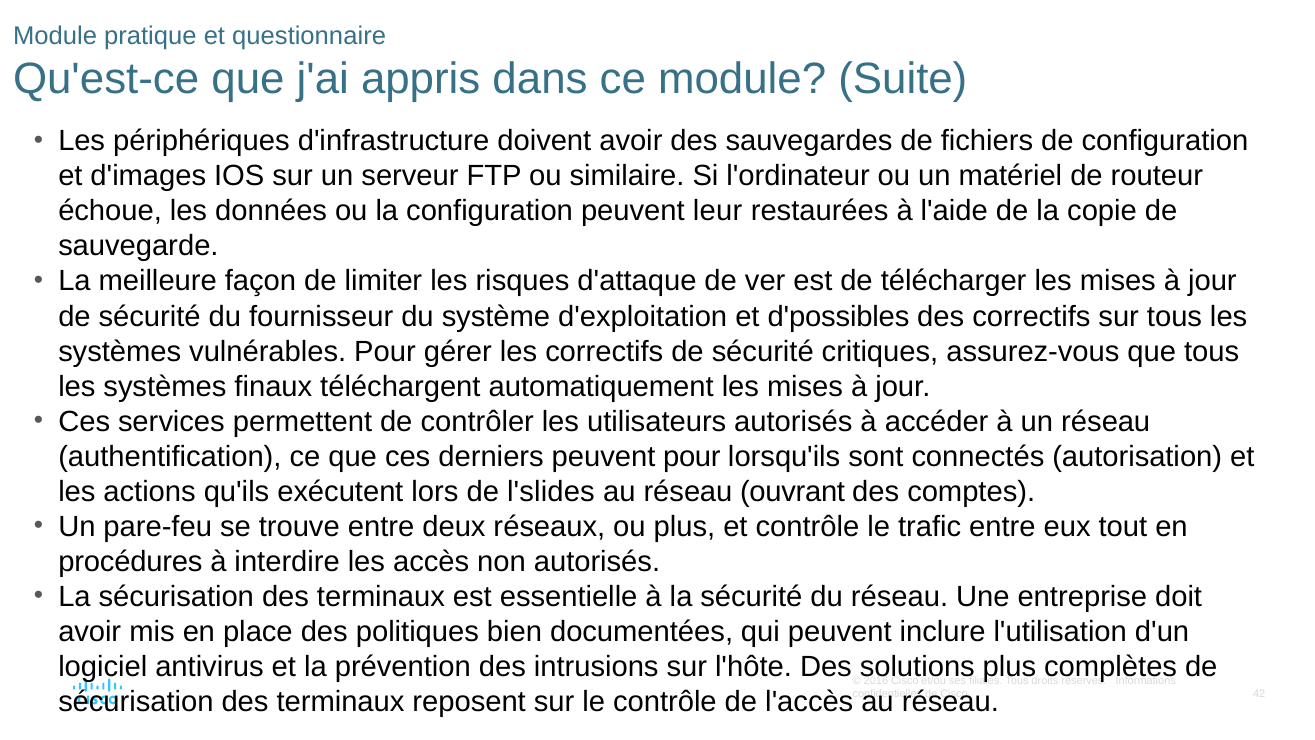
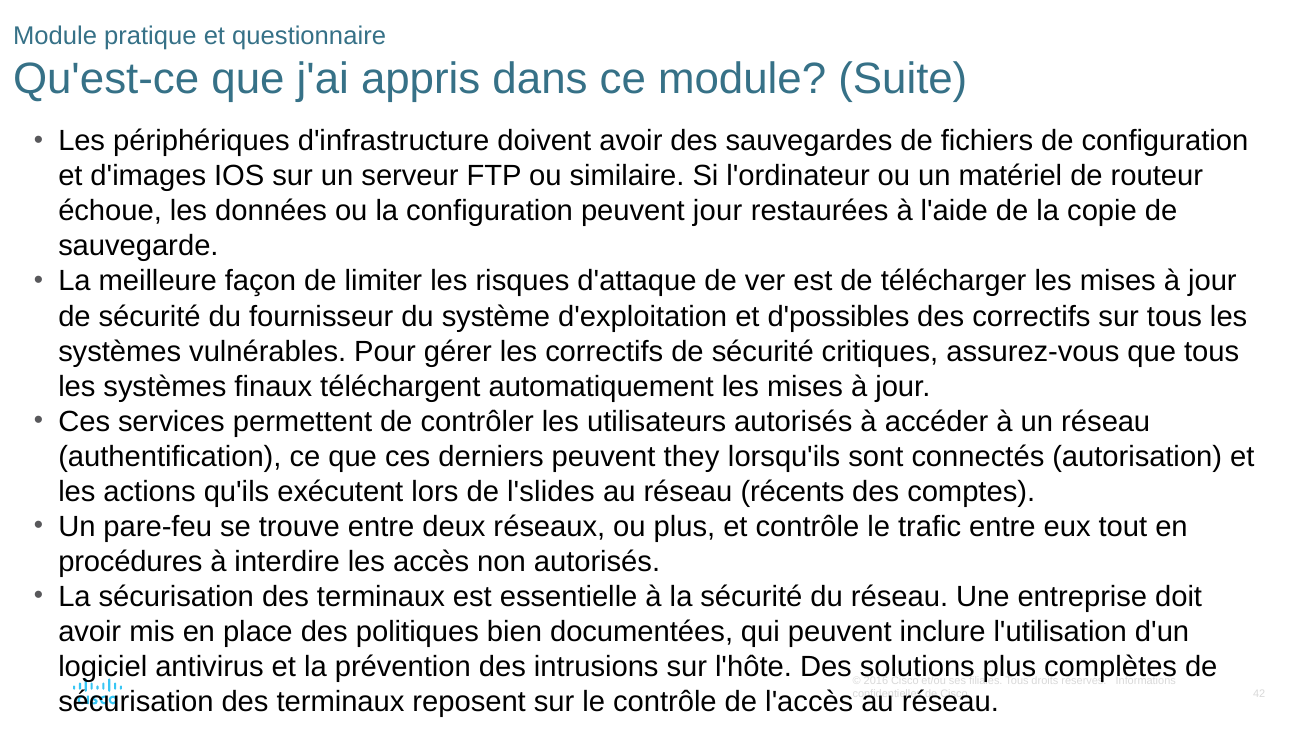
peuvent leur: leur -> jour
peuvent pour: pour -> they
ouvrant: ouvrant -> récents
